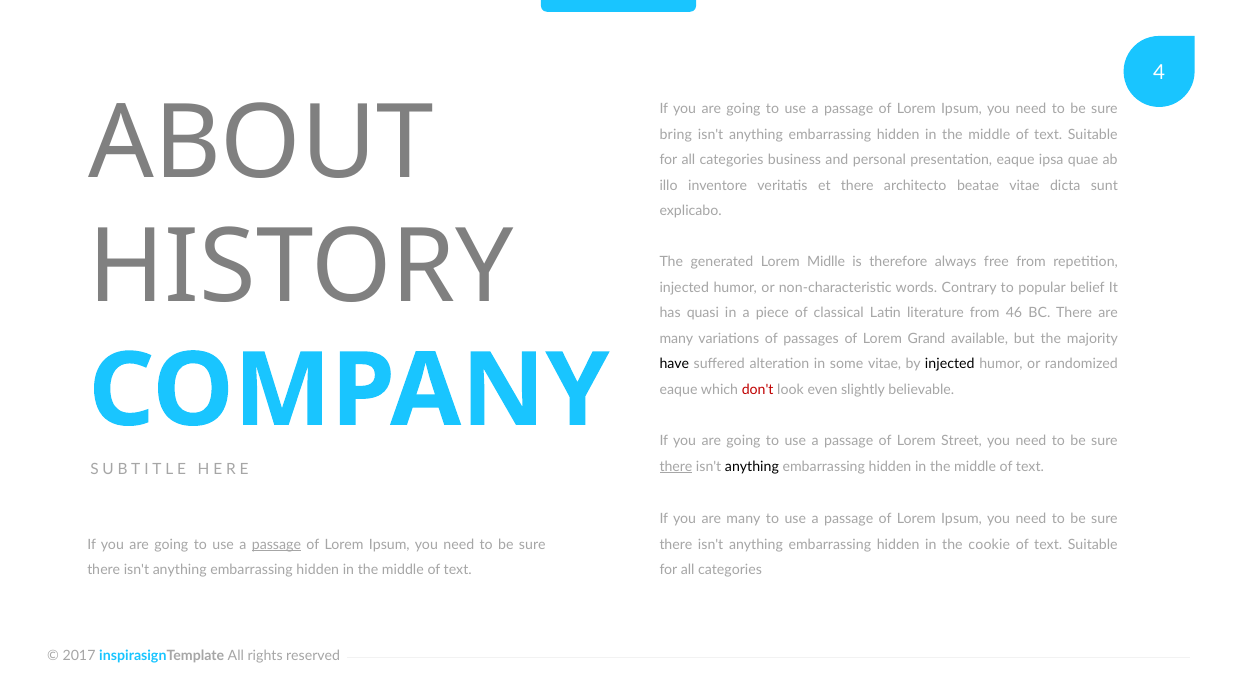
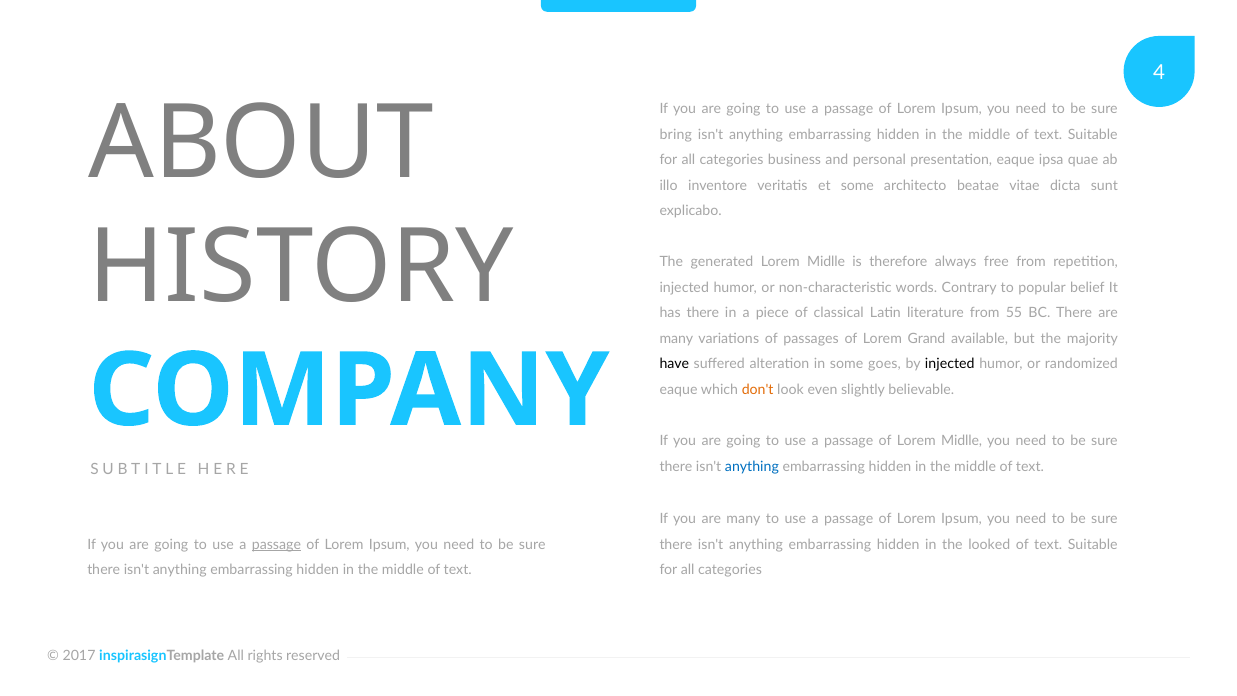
et there: there -> some
has quasi: quasi -> there
46: 46 -> 55
some vitae: vitae -> goes
don't colour: red -> orange
of Lorem Street: Street -> Midlle
there at (676, 466) underline: present -> none
anything at (752, 466) colour: black -> blue
cookie: cookie -> looked
